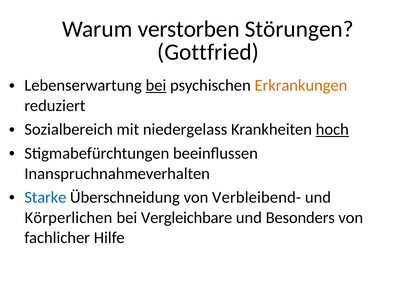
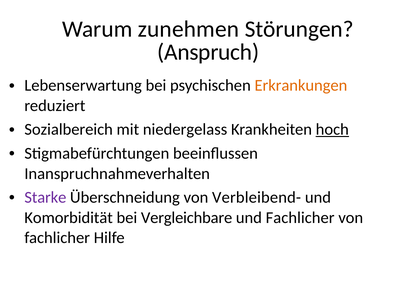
verstorben: verstorben -> zunehmen
Gottfried: Gottfried -> Anspruch
bei at (156, 86) underline: present -> none
Starke colour: blue -> purple
Körperlichen: Körperlichen -> Komorbidität
und Besonders: Besonders -> Fachlicher
